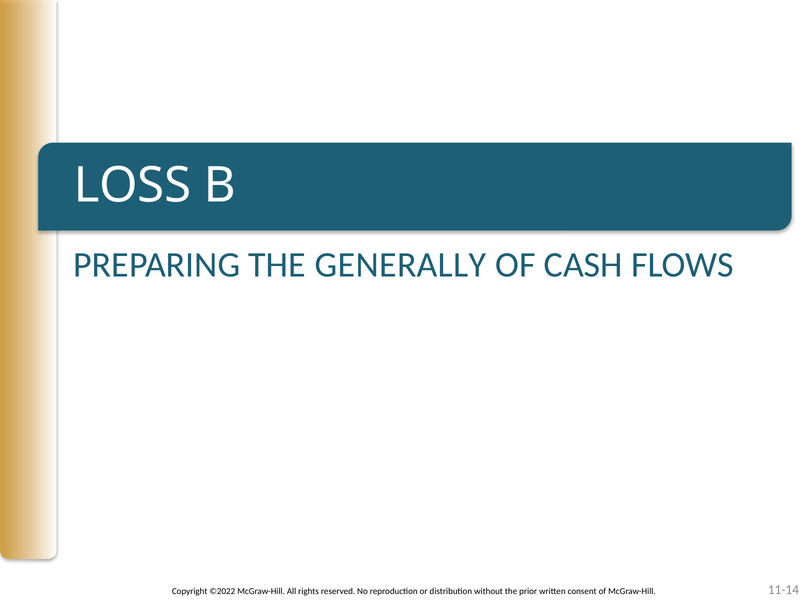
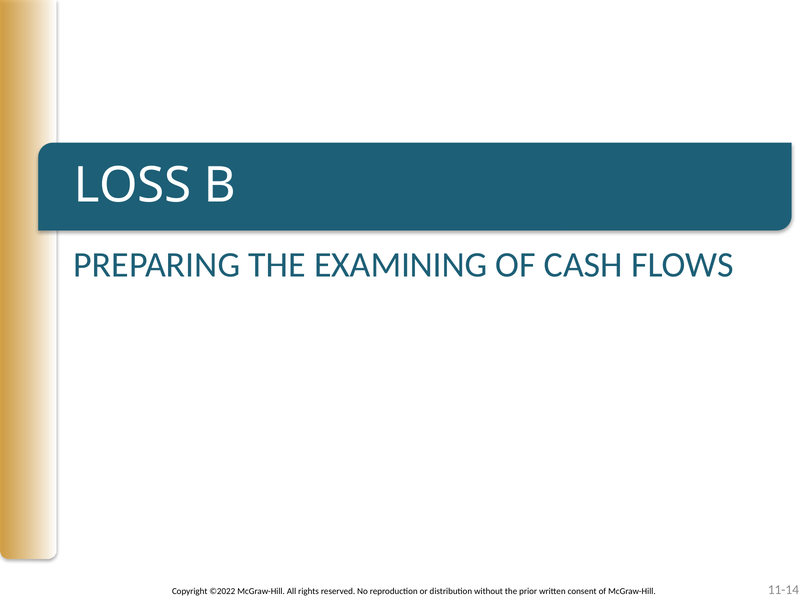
GENERALLY: GENERALLY -> EXAMINING
